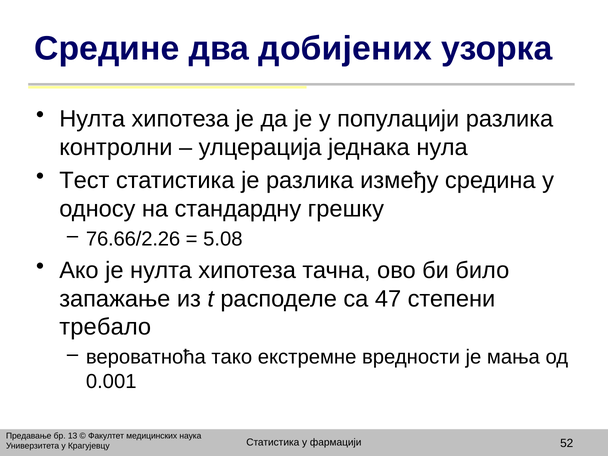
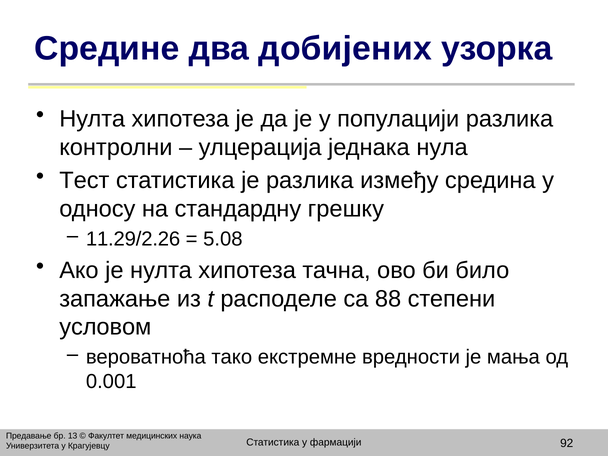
76.66/2.26: 76.66/2.26 -> 11.29/2.26
47: 47 -> 88
требало: требало -> условом
52: 52 -> 92
